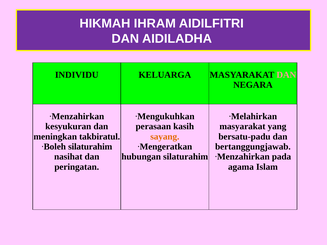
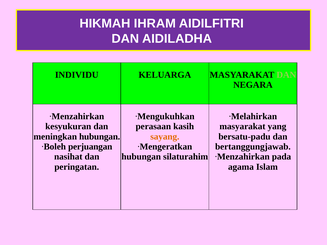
DAN at (286, 75) colour: pink -> light green
meningkan takbiratul: takbiratul -> hubungan
silaturahim at (90, 147): silaturahim -> perjuangan
